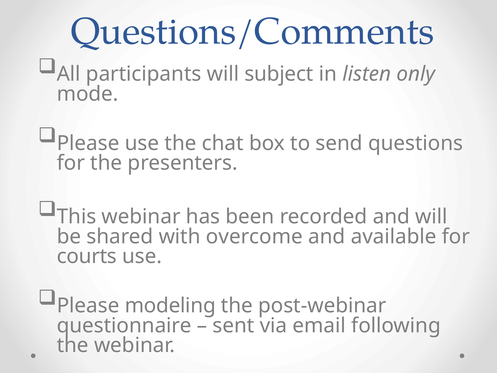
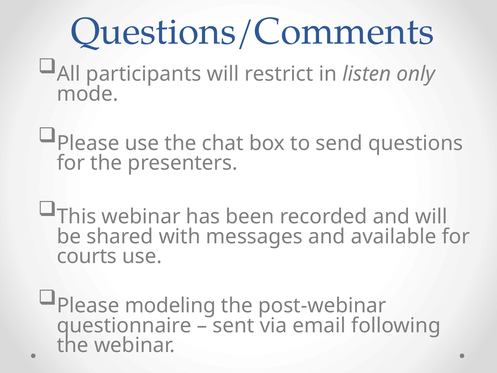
subject: subject -> restrict
overcome: overcome -> messages
